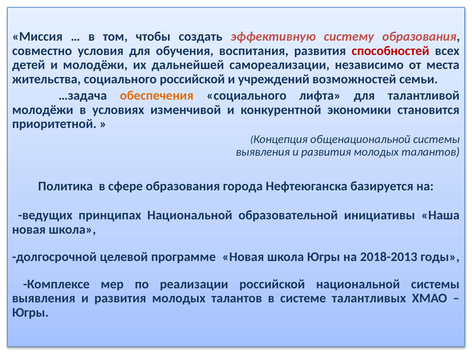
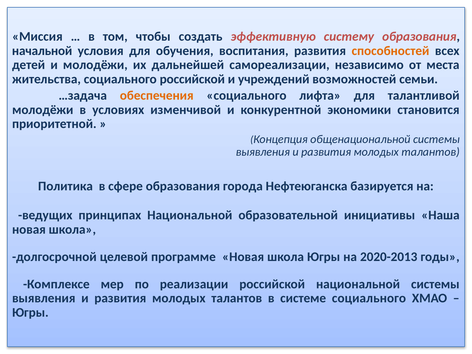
совместно: совместно -> начальной
способностей colour: red -> orange
2018-2013: 2018-2013 -> 2020-2013
системе талантливых: талантливых -> социального
